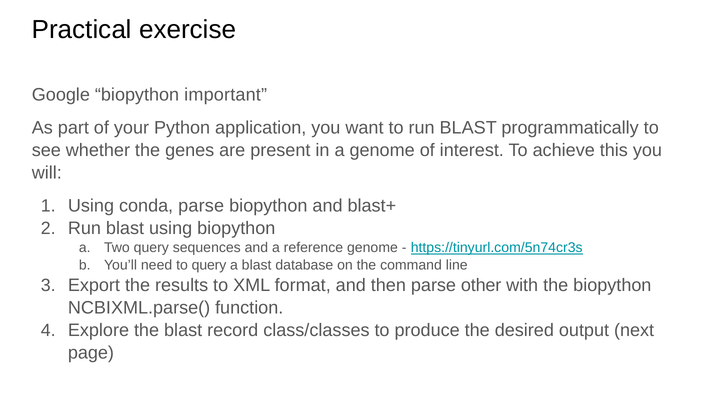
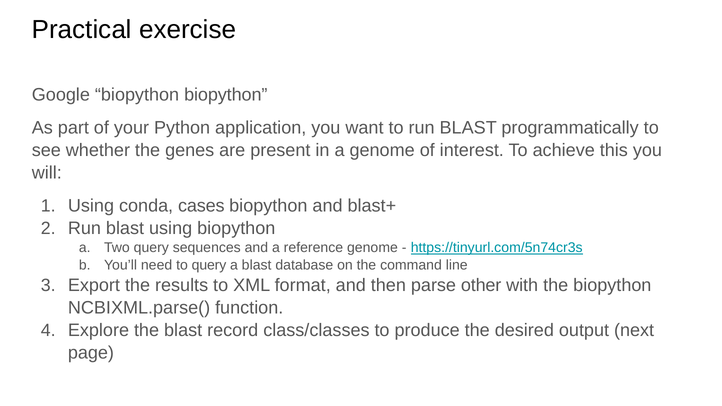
biopython important: important -> biopython
conda parse: parse -> cases
